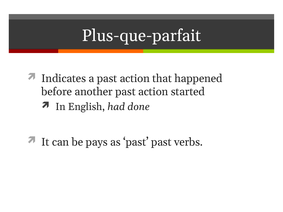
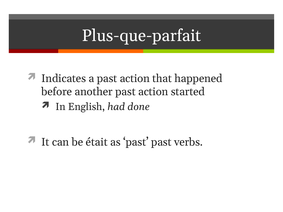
pays: pays -> était
